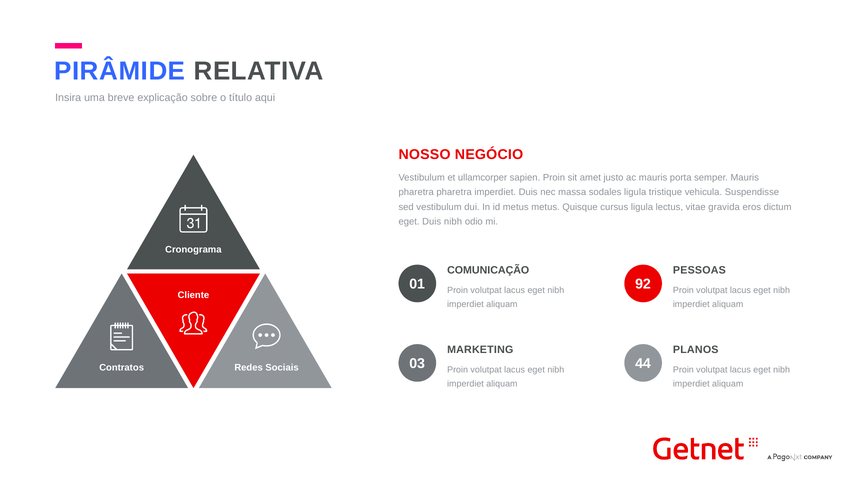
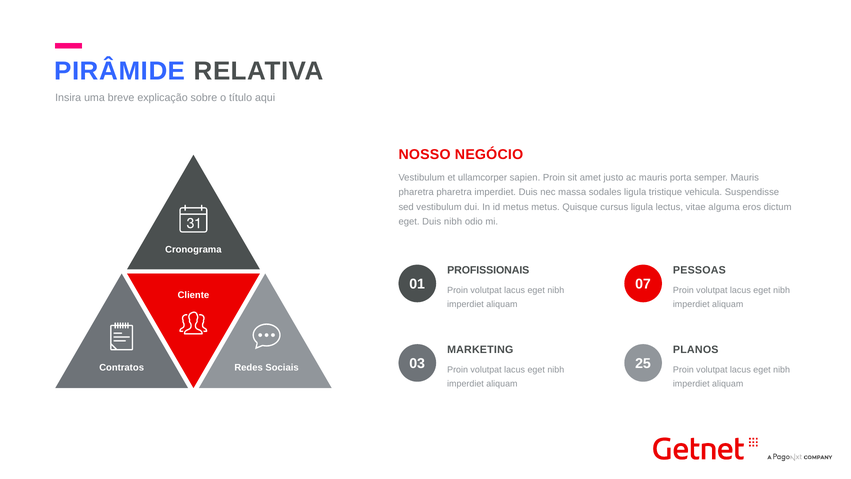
gravida: gravida -> alguma
COMUNICAÇÃO: COMUNICAÇÃO -> PROFISSIONAIS
92: 92 -> 07
44: 44 -> 25
